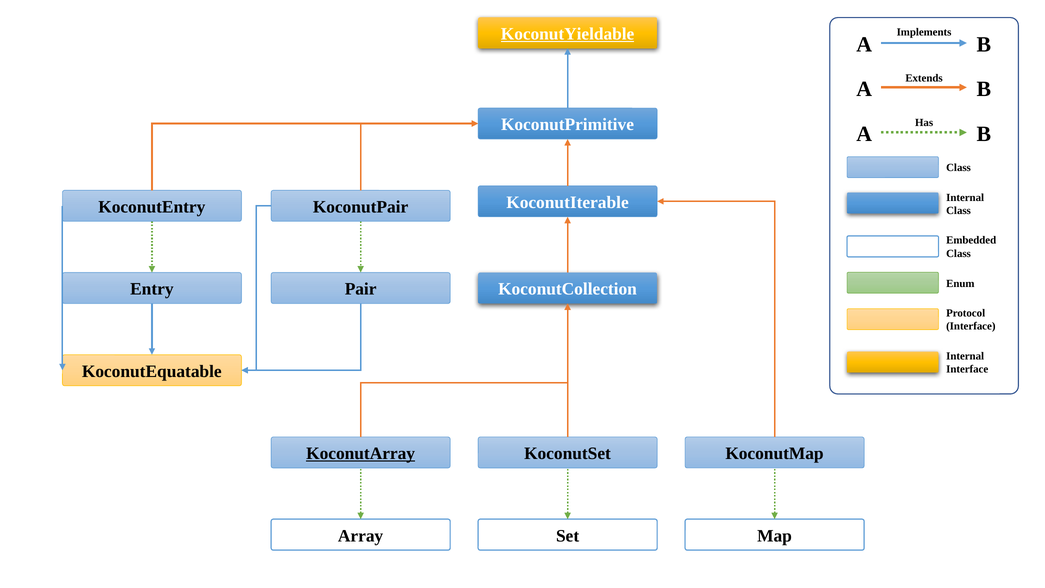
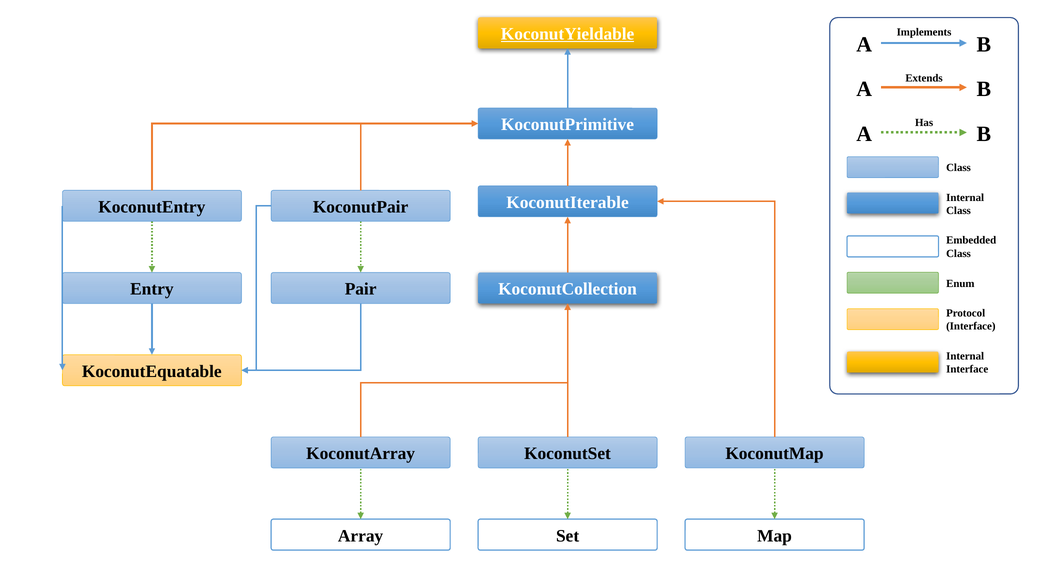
KoconutArray underline: present -> none
